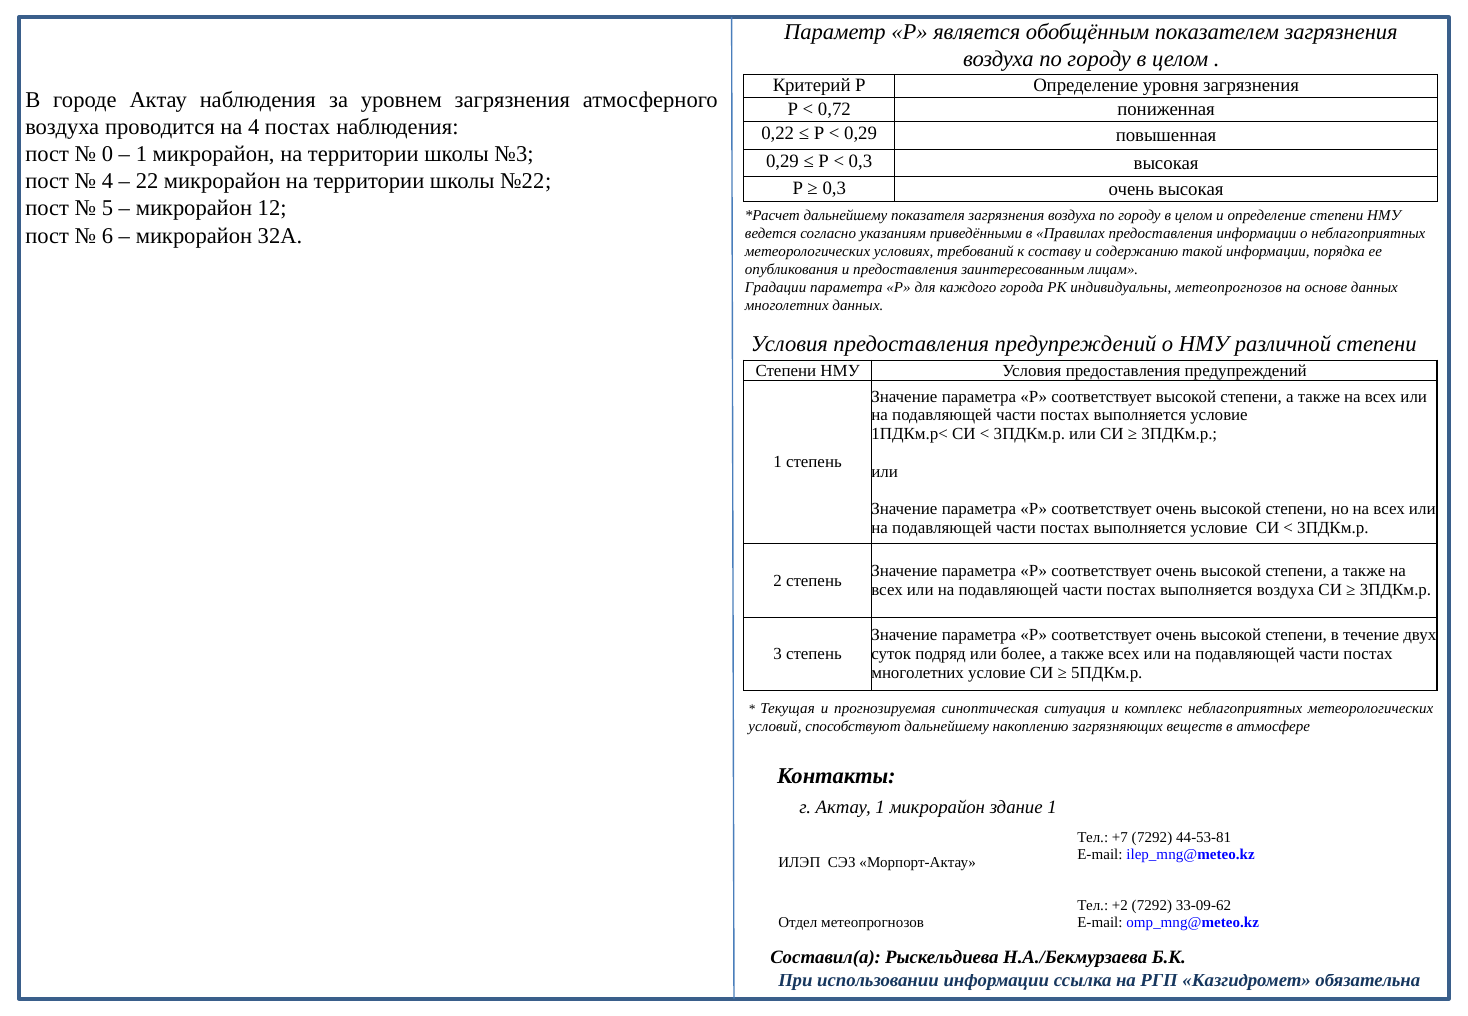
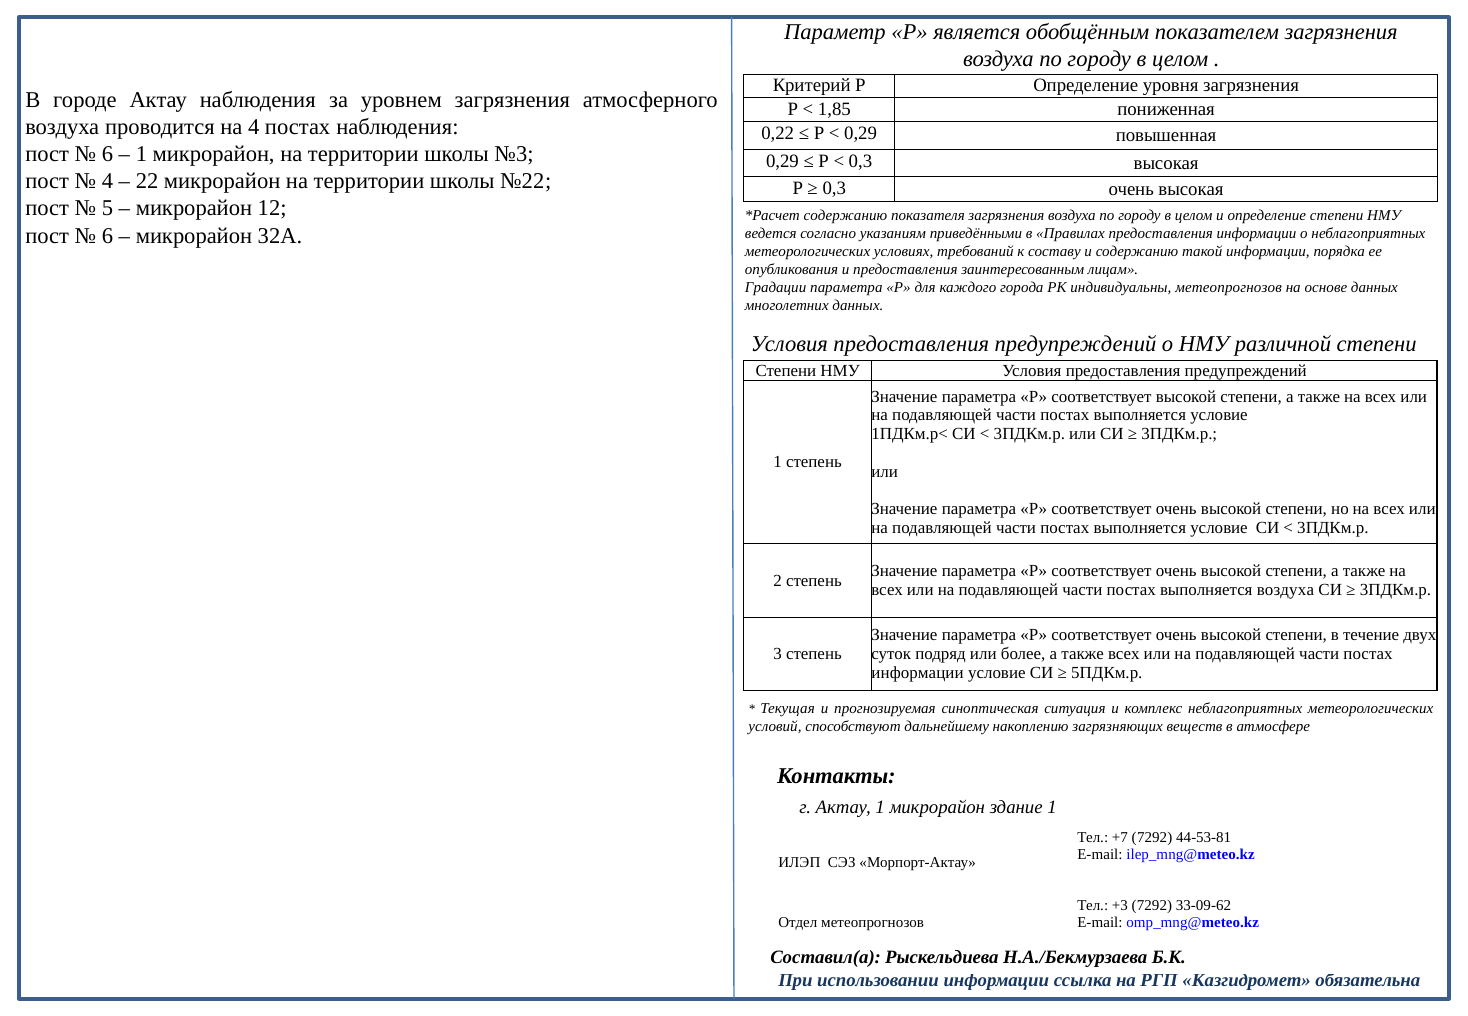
0,72: 0,72 -> 1,85
0 at (107, 154): 0 -> 6
дальнейшему at (845, 216): дальнейшему -> содержанию
многолетних at (918, 673): многолетних -> информации
+2: +2 -> +3
